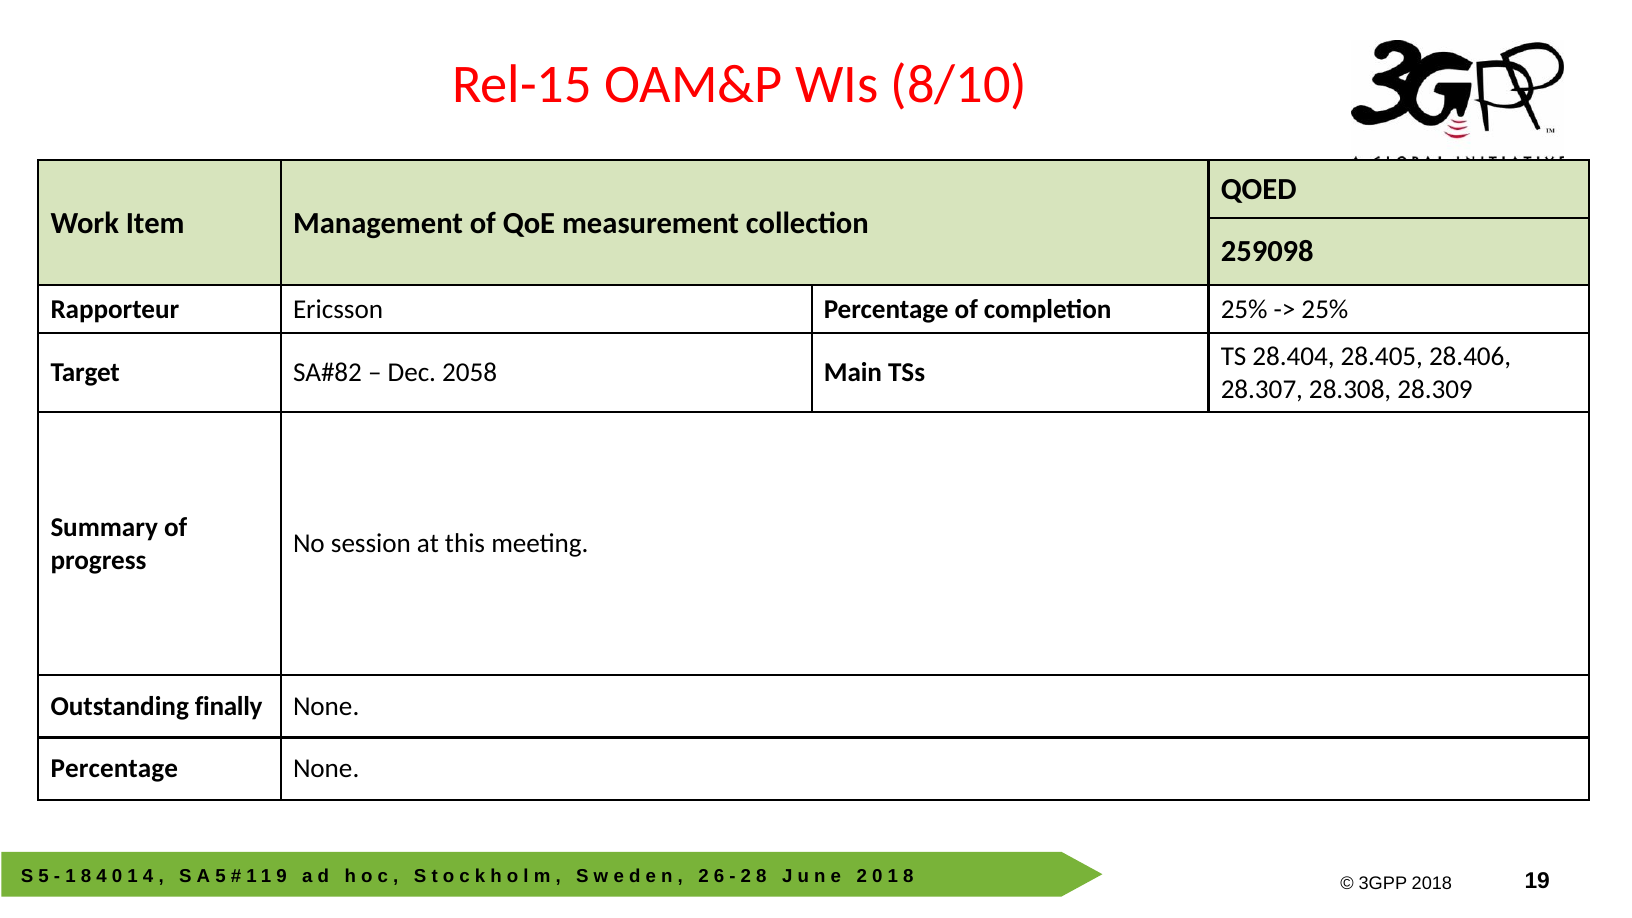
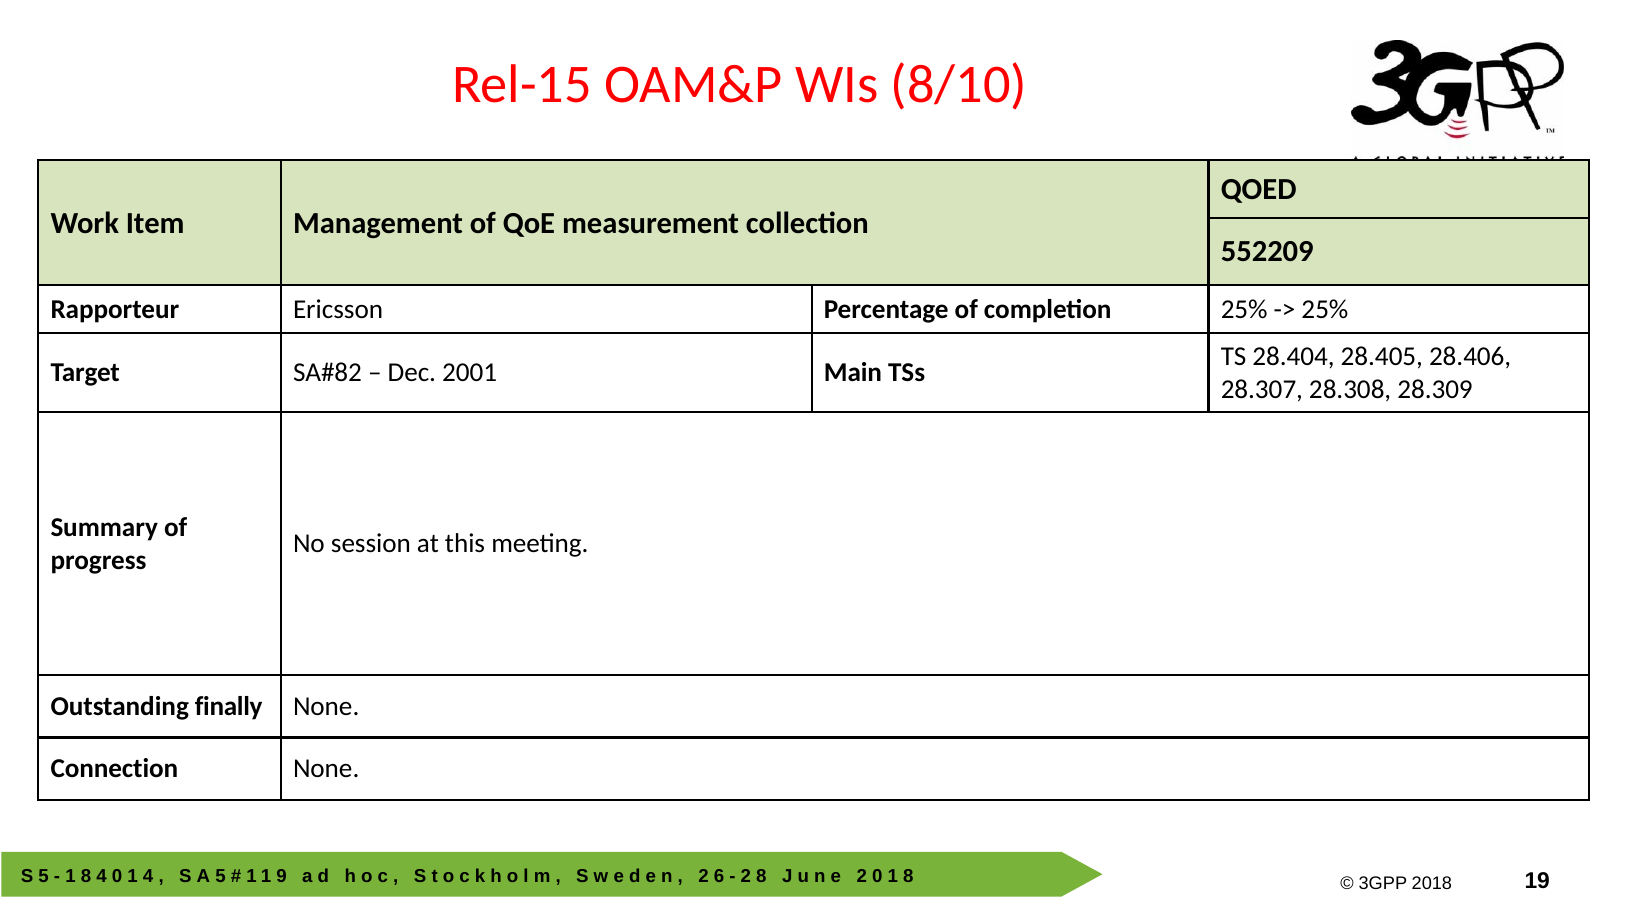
259098: 259098 -> 552209
2058: 2058 -> 2001
Percentage at (114, 769): Percentage -> Connection
